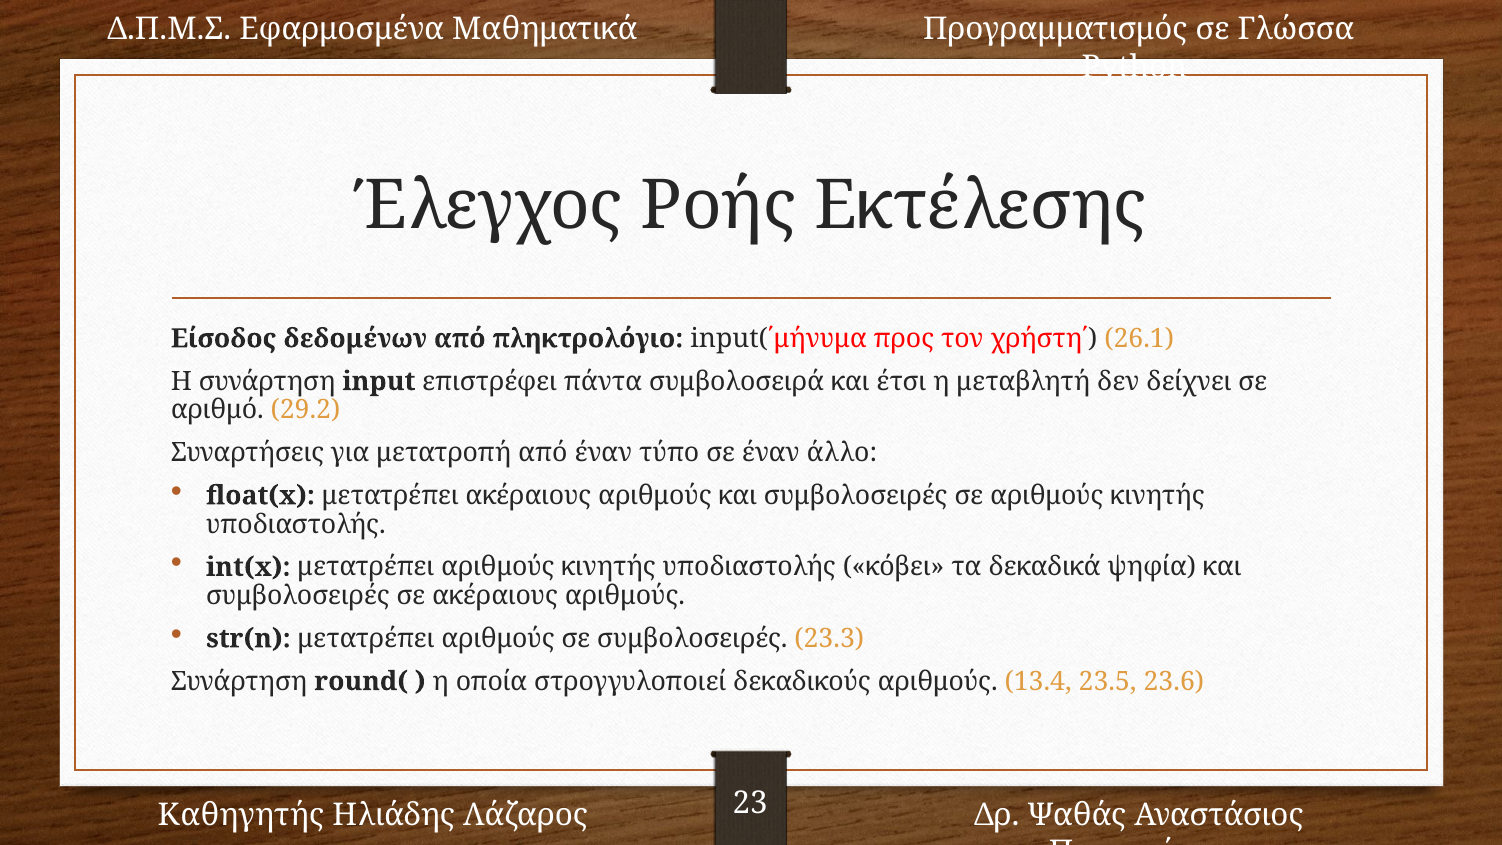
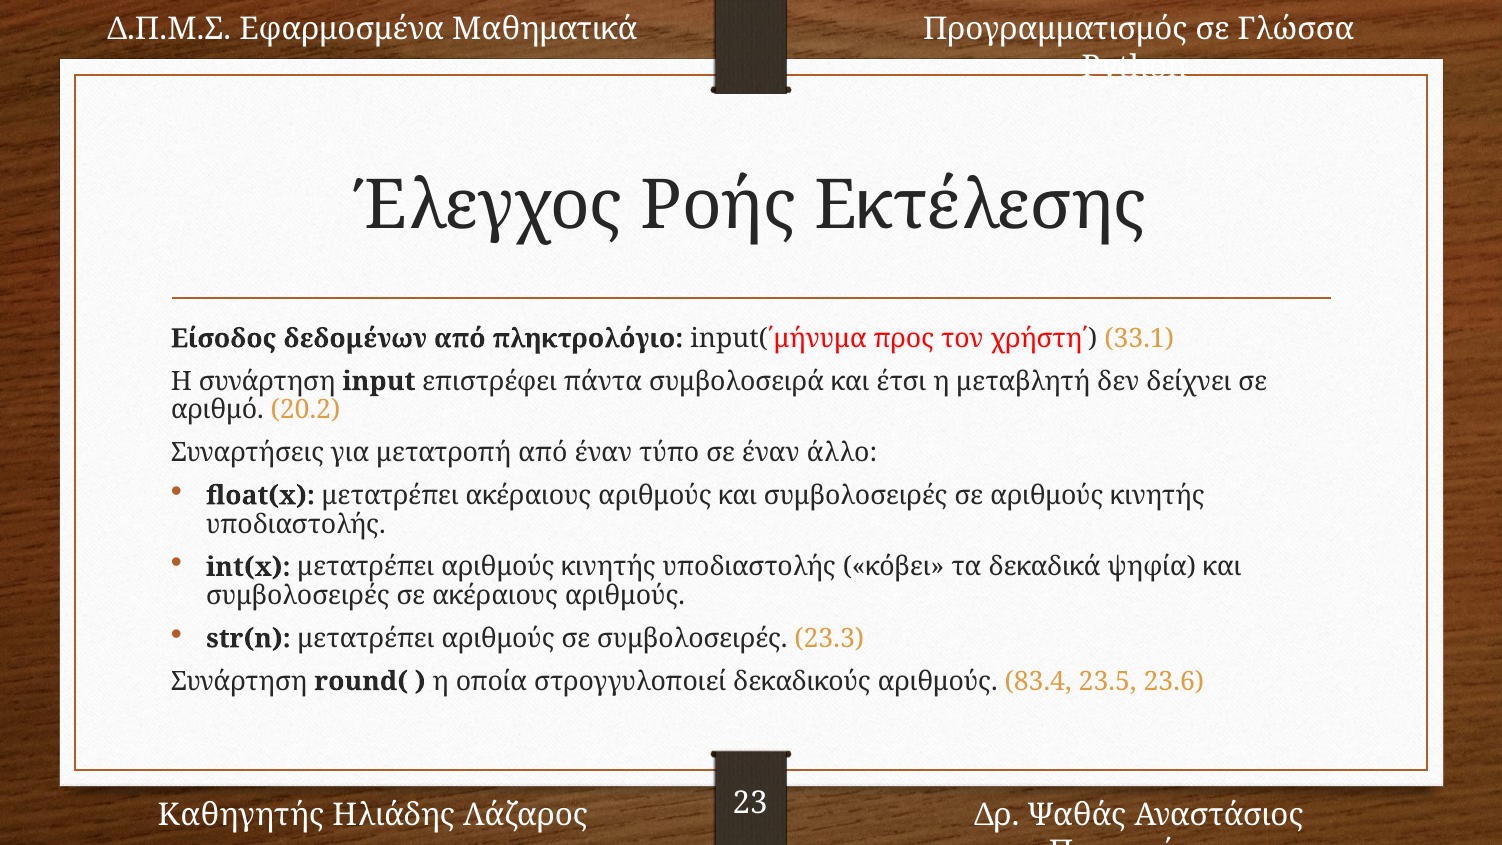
26.1: 26.1 -> 33.1
29.2: 29.2 -> 20.2
13.4: 13.4 -> 83.4
